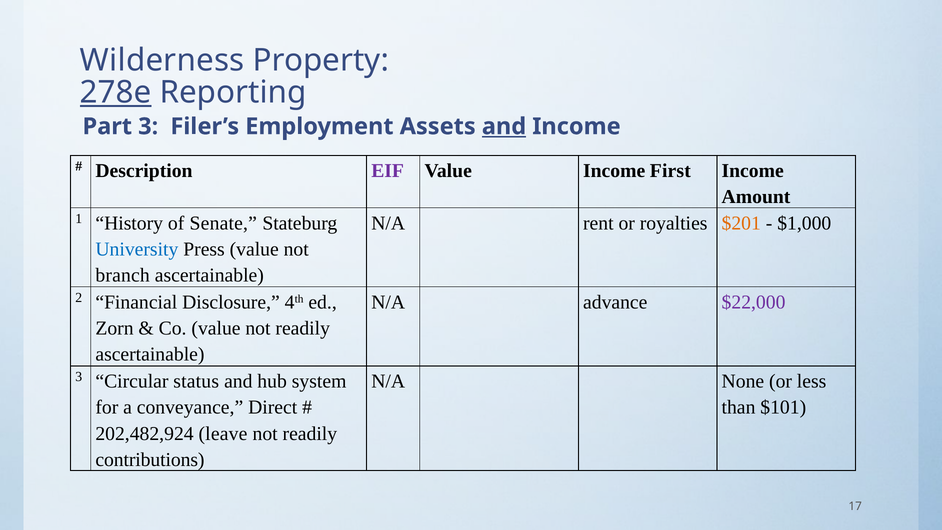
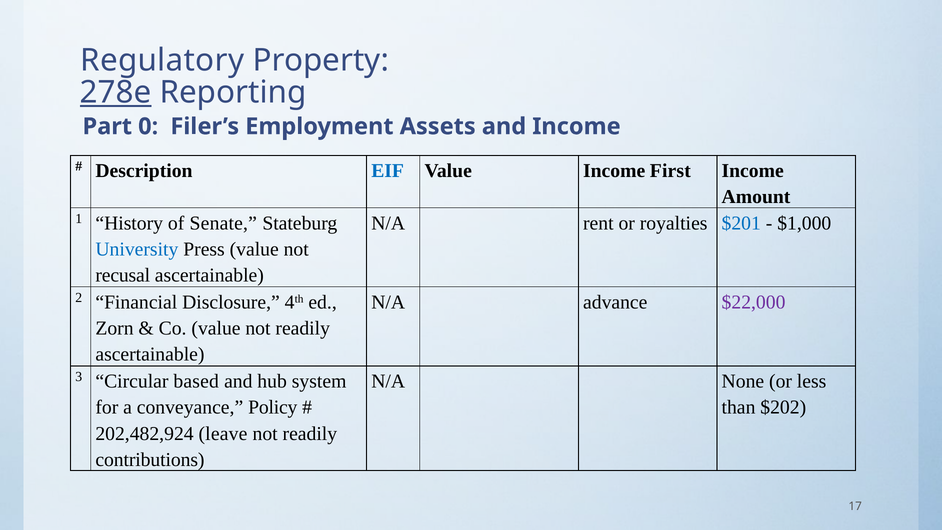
Wilderness: Wilderness -> Regulatory
Part 3: 3 -> 0
and at (504, 126) underline: present -> none
EIF colour: purple -> blue
$201 colour: orange -> blue
branch: branch -> recusal
status: status -> based
Direct: Direct -> Policy
$101: $101 -> $202
